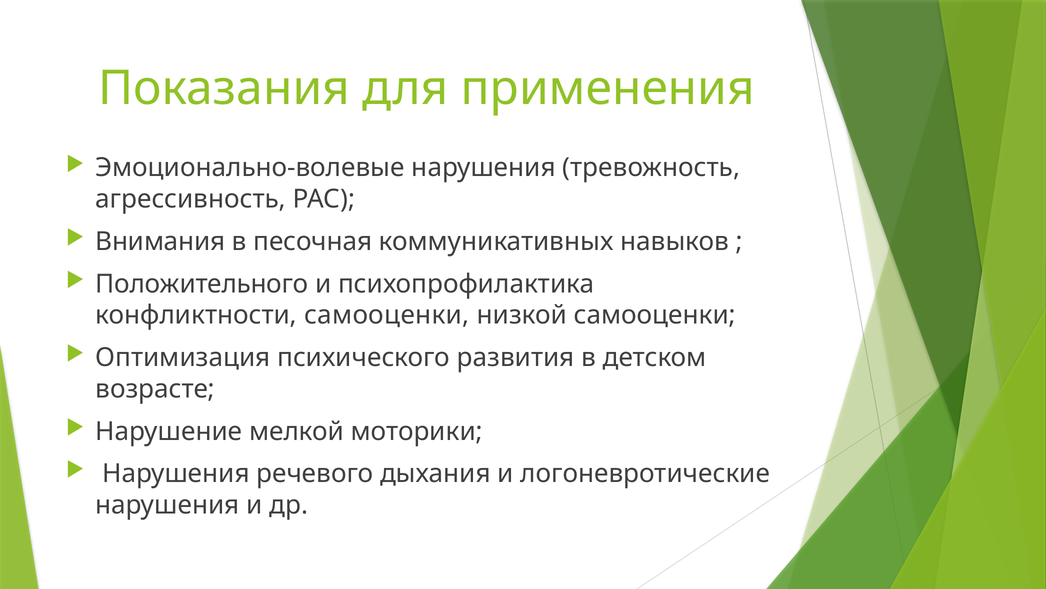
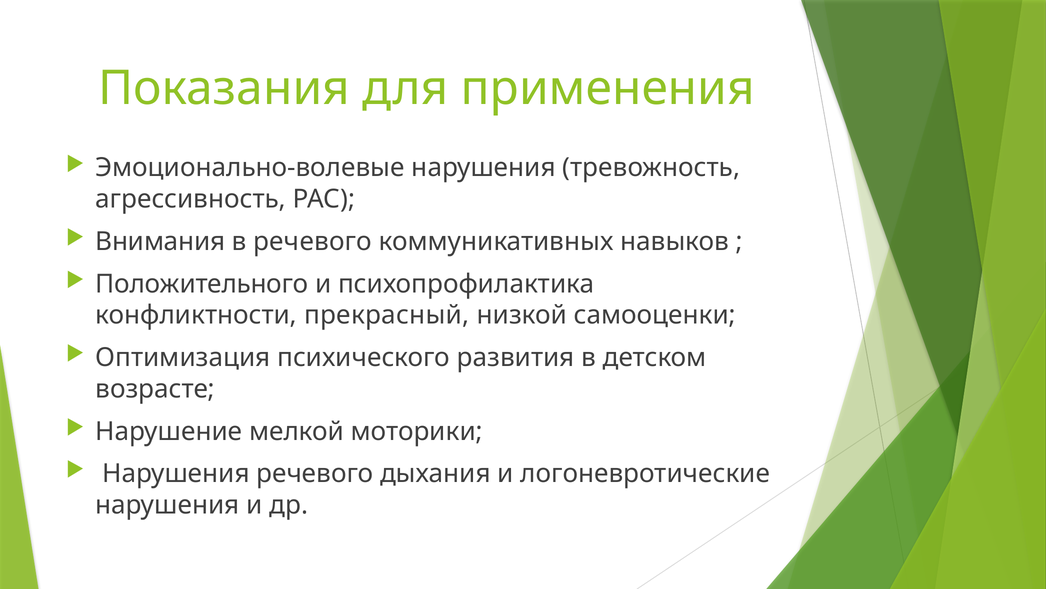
в песочная: песочная -> речевого
конфликтности самооценки: самооценки -> прекрасный
